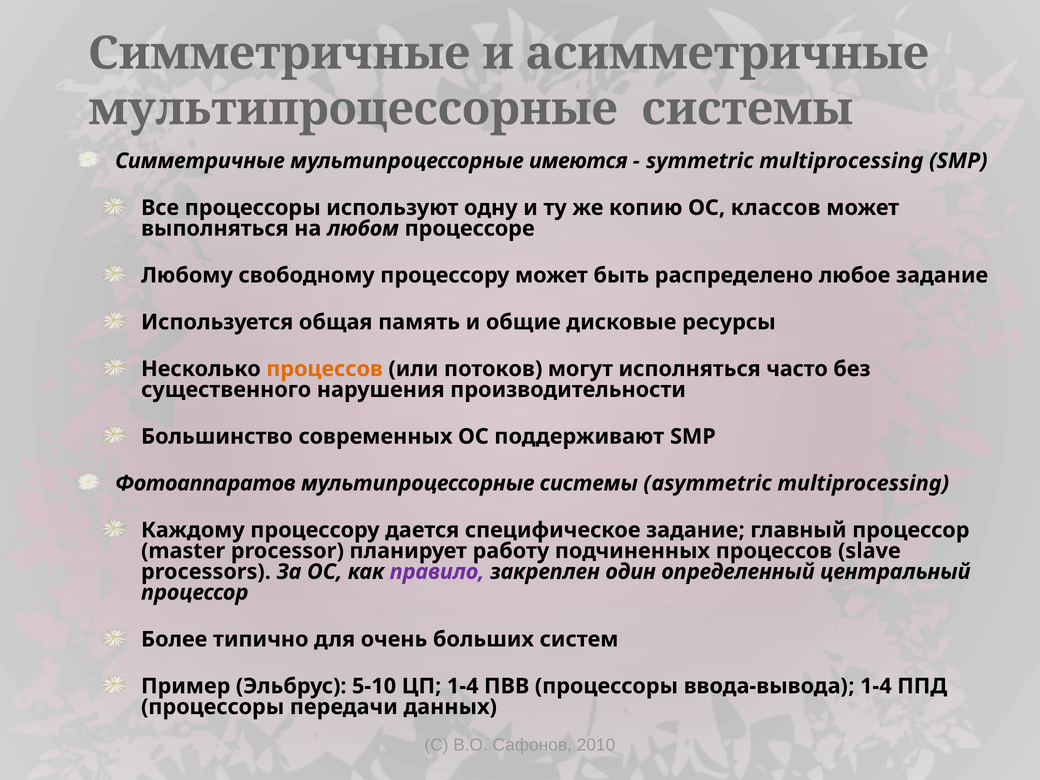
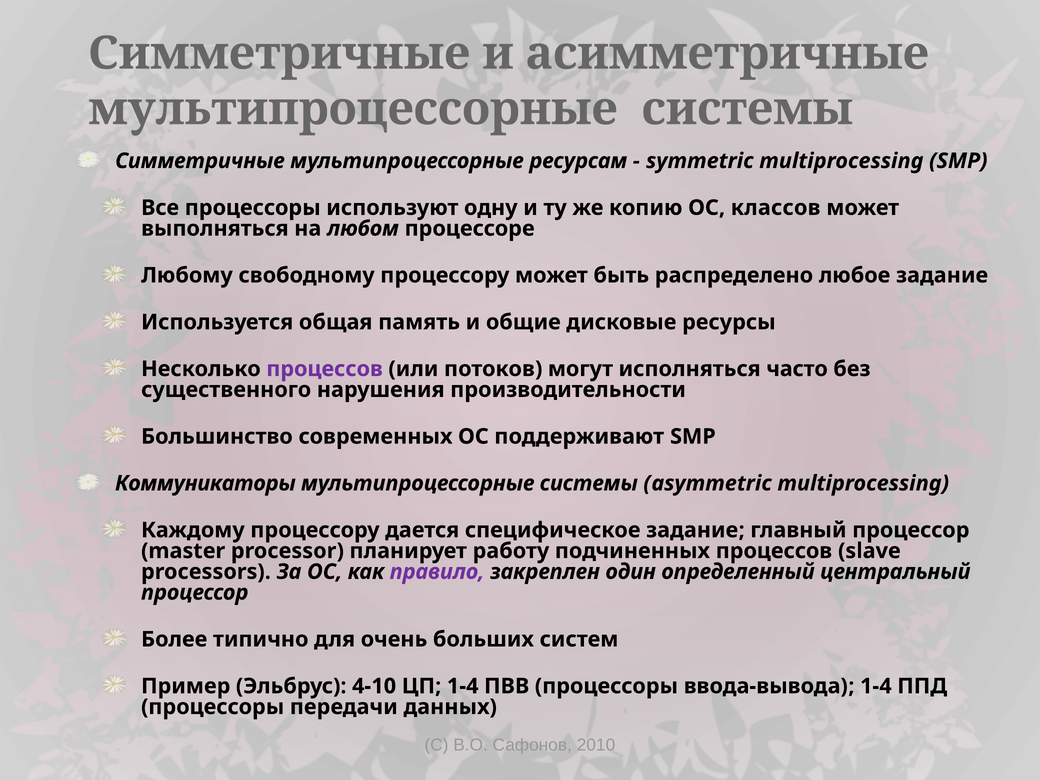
имеются: имеются -> ресурсам
процессов at (325, 369) colour: orange -> purple
Фотоаппаратов: Фотоаппаратов -> Коммуникаторы
5-10: 5-10 -> 4-10
